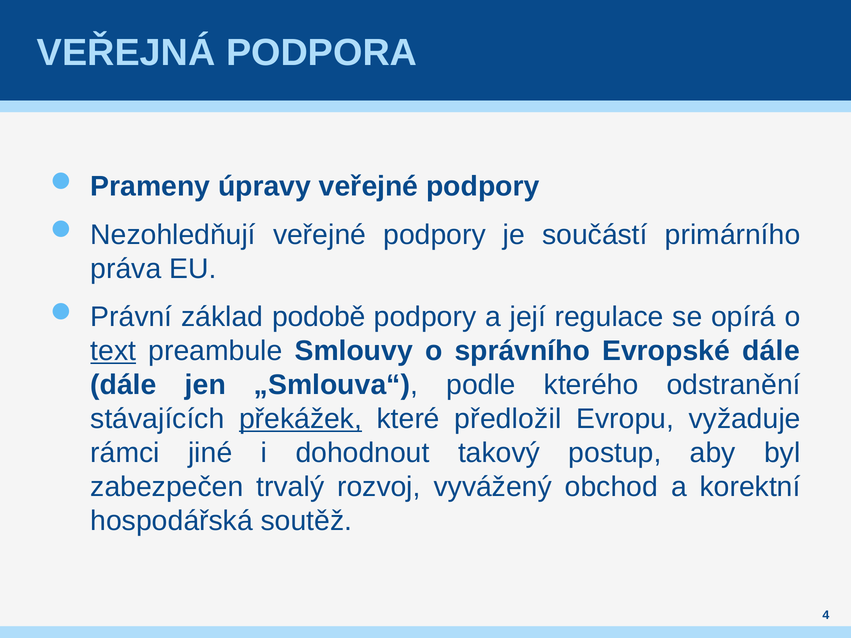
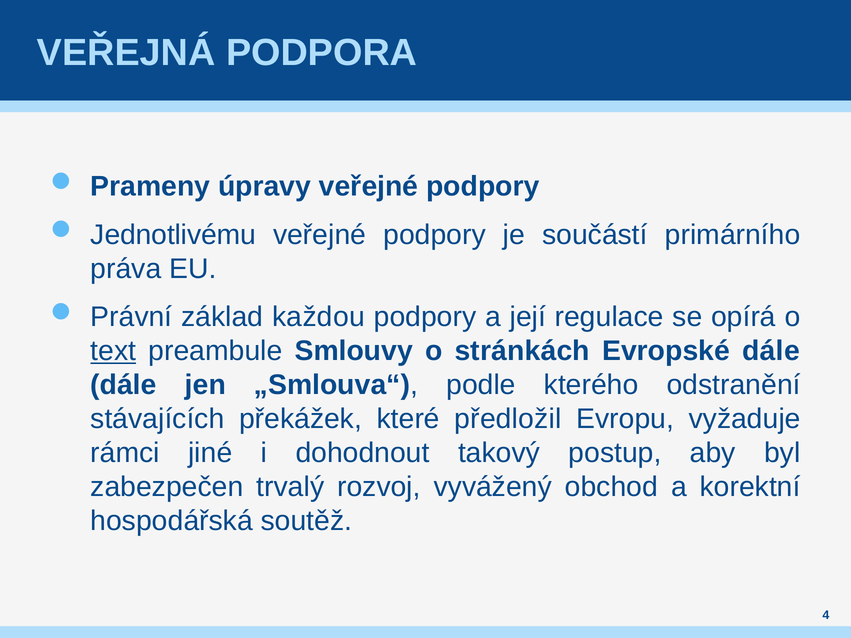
Nezohledňují: Nezohledňují -> Jednotlivému
podobě: podobě -> každou
správního: správního -> stránkách
překážek underline: present -> none
